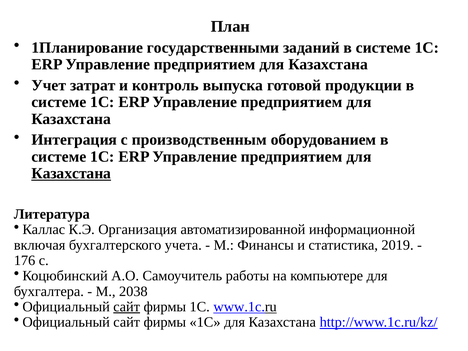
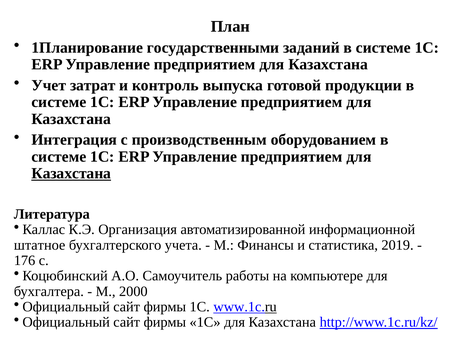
включая: включая -> штатное
2038: 2038 -> 2000
сайт at (127, 307) underline: present -> none
